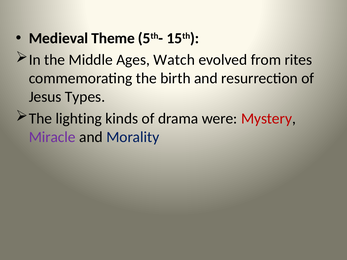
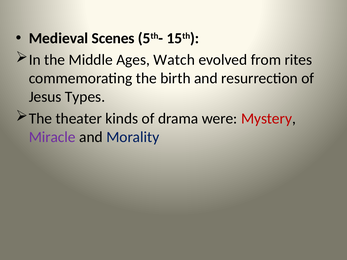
Theme: Theme -> Scenes
lighting: lighting -> theater
